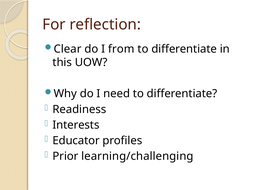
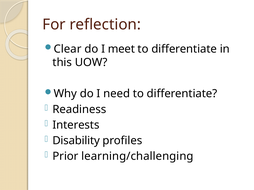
from: from -> meet
Educator: Educator -> Disability
